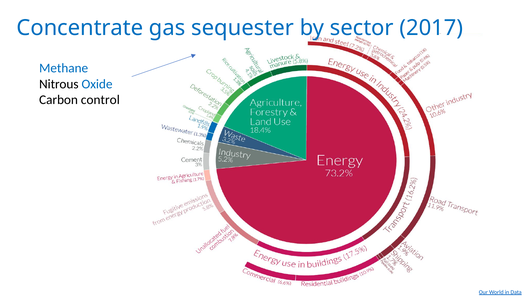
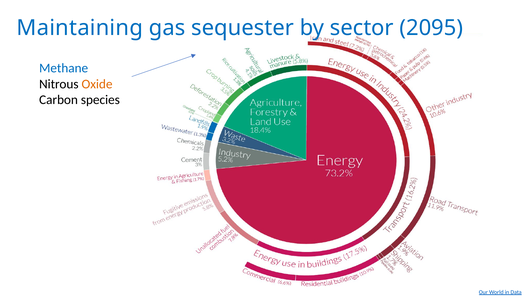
Concentrate: Concentrate -> Maintaining
2017: 2017 -> 2095
Oxide colour: blue -> orange
control: control -> species
